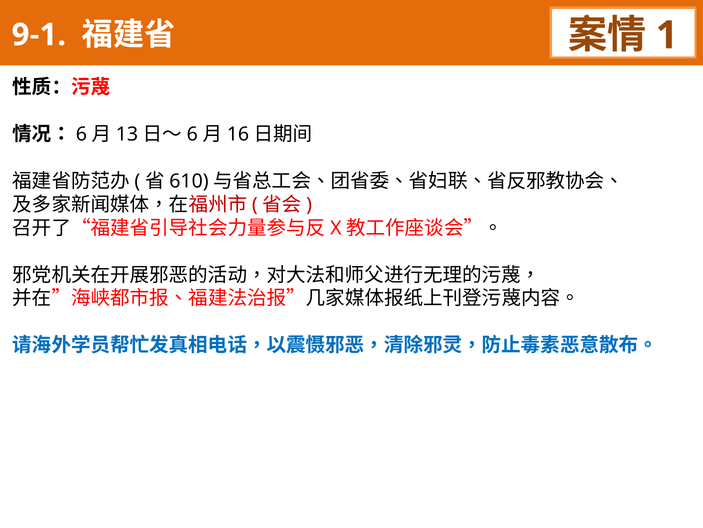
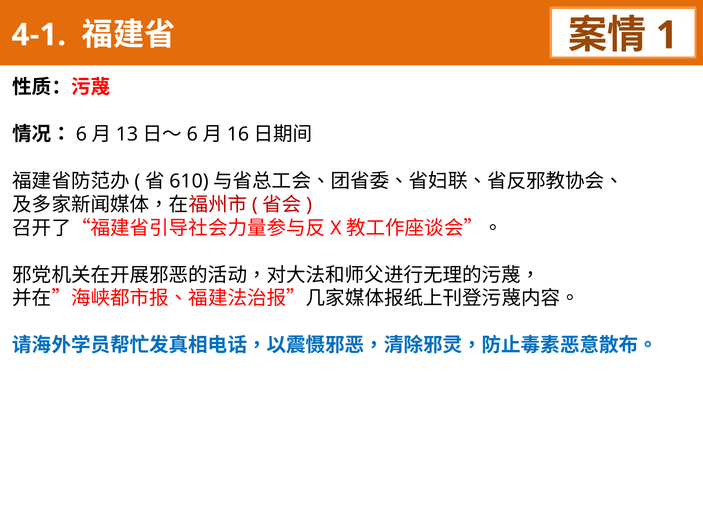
9-1: 9-1 -> 4-1
